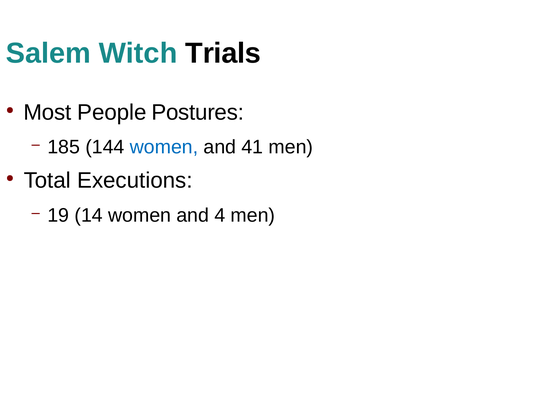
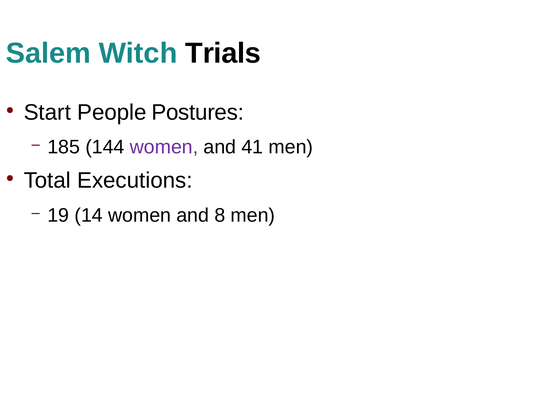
Most: Most -> Start
women at (164, 147) colour: blue -> purple
4: 4 -> 8
